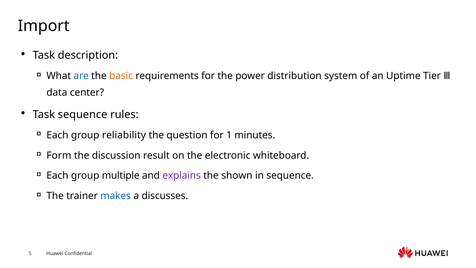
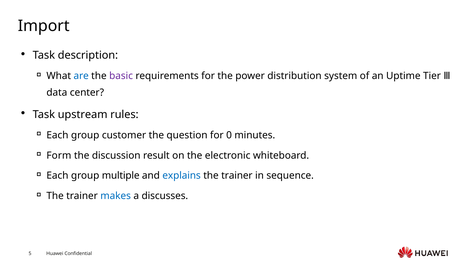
basic colour: orange -> purple
Task sequence: sequence -> upstream
reliability: reliability -> customer
1: 1 -> 0
explains colour: purple -> blue
shown at (237, 176): shown -> trainer
